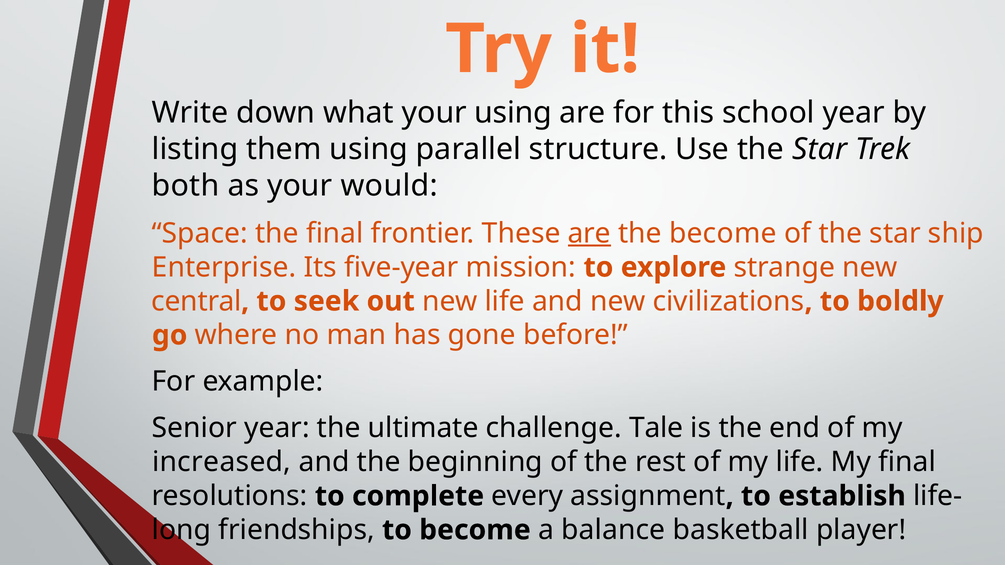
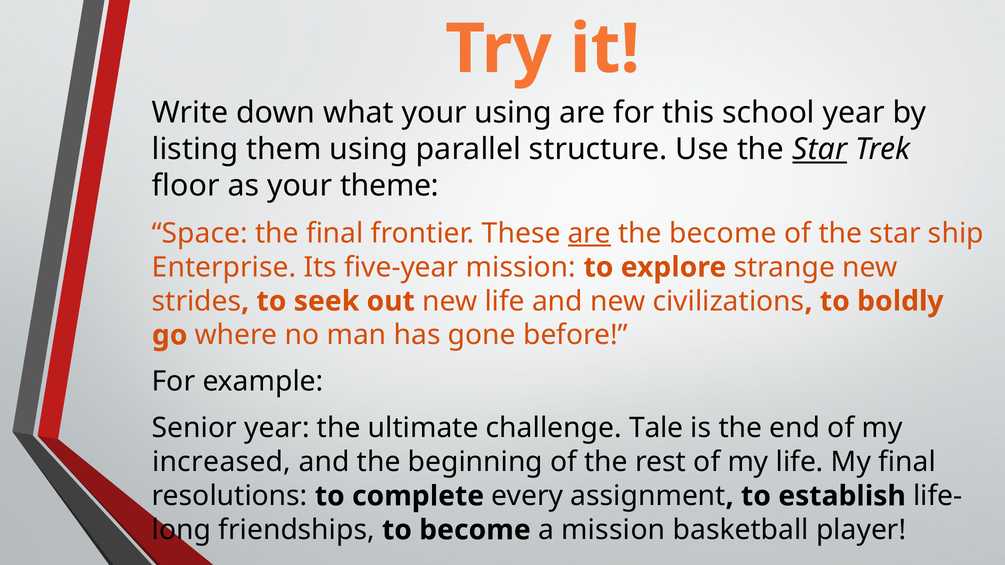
Star at (820, 149) underline: none -> present
both: both -> floor
would: would -> theme
central: central -> strides
a balance: balance -> mission
